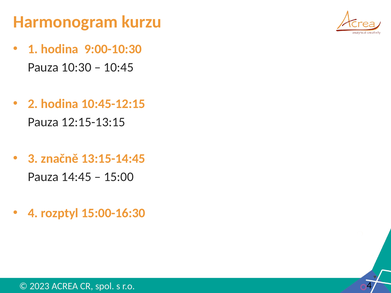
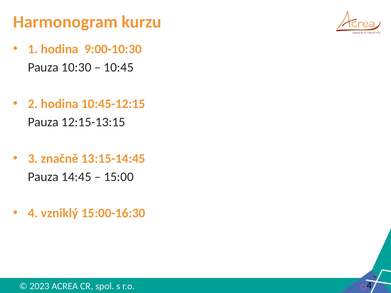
rozptyl: rozptyl -> vzniklý
